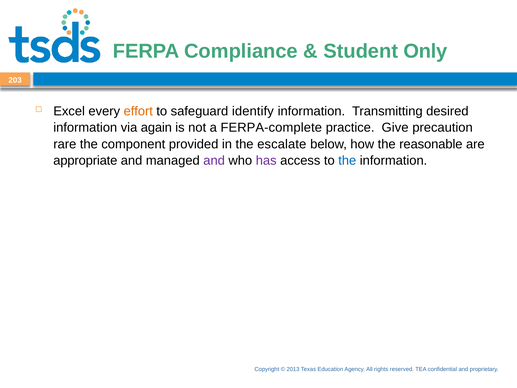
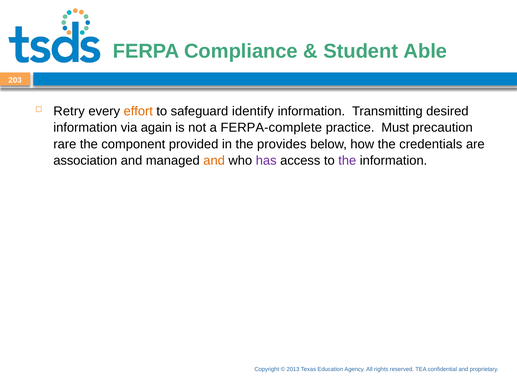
Only: Only -> Able
Excel: Excel -> Retry
Give: Give -> Must
escalate: escalate -> provides
reasonable: reasonable -> credentials
appropriate: appropriate -> association
and at (214, 160) colour: purple -> orange
the at (347, 160) colour: blue -> purple
